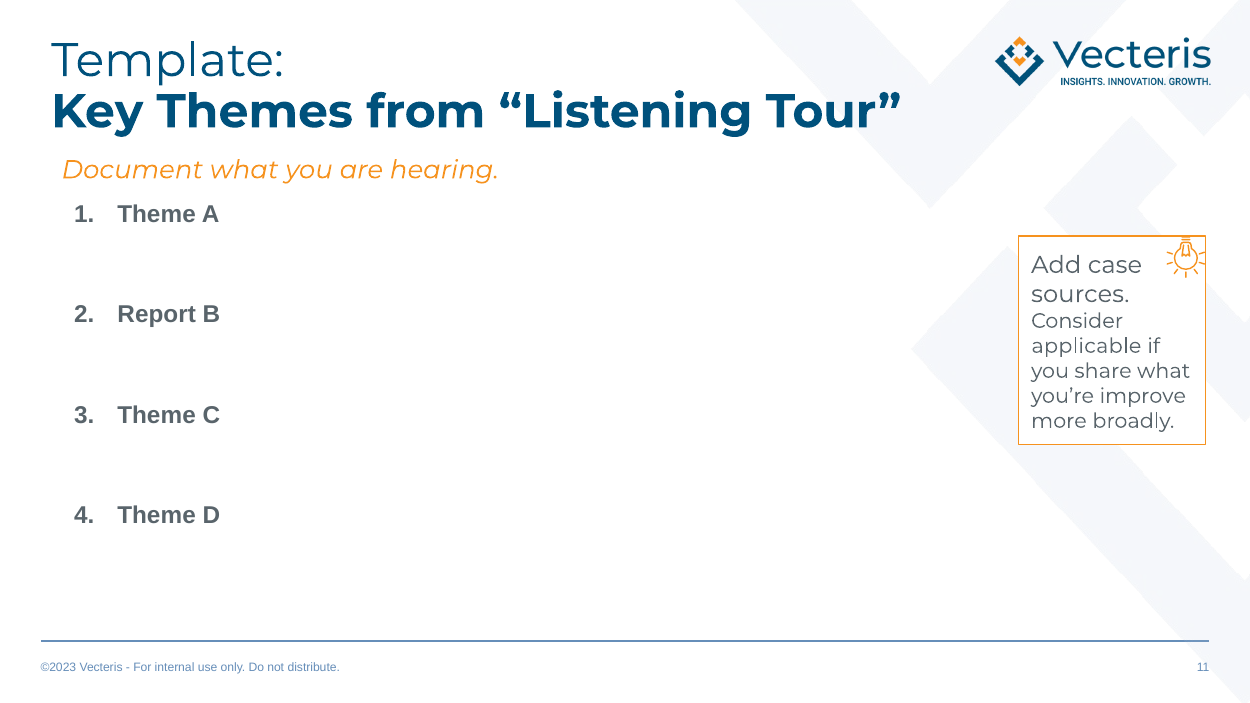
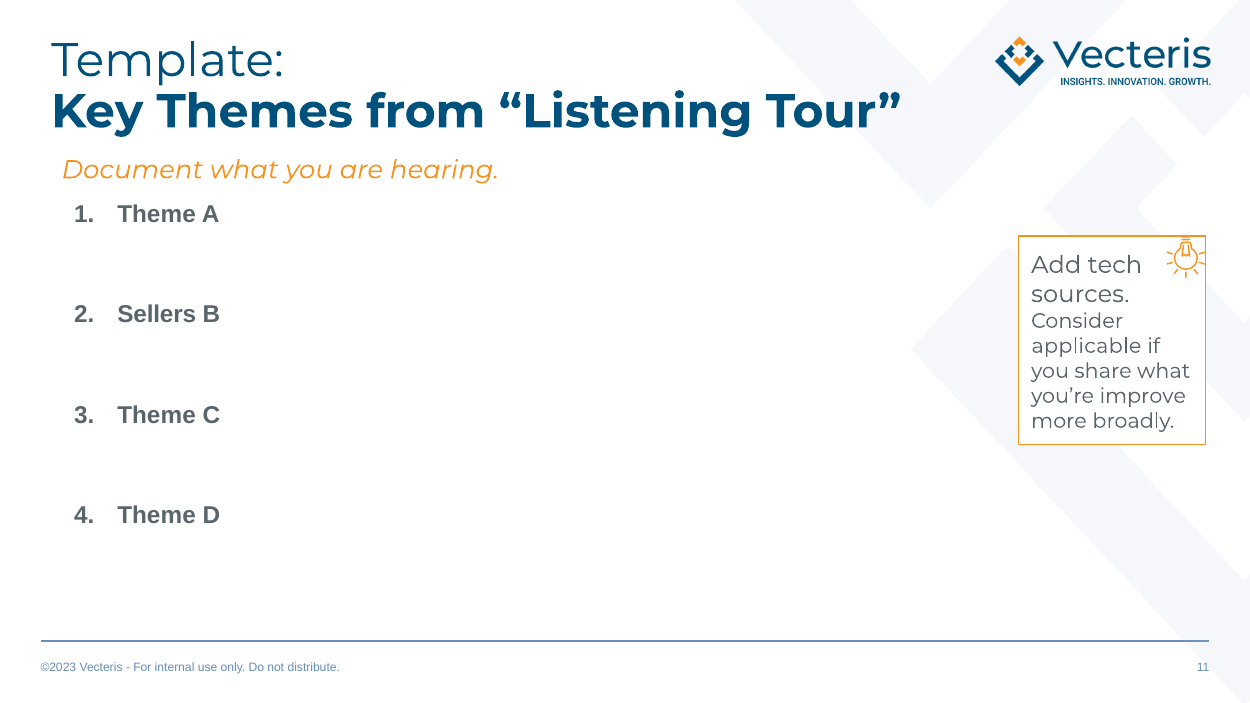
case: case -> tech
Report: Report -> Sellers
